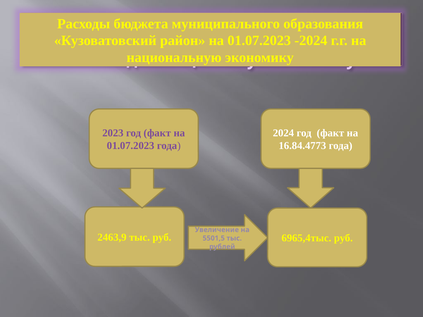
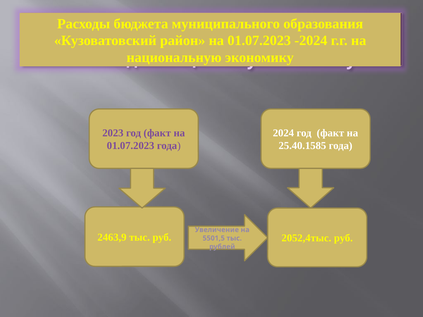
16.84.4773: 16.84.4773 -> 25.40.1585
6965,4тыс: 6965,4тыс -> 2052,4тыс
